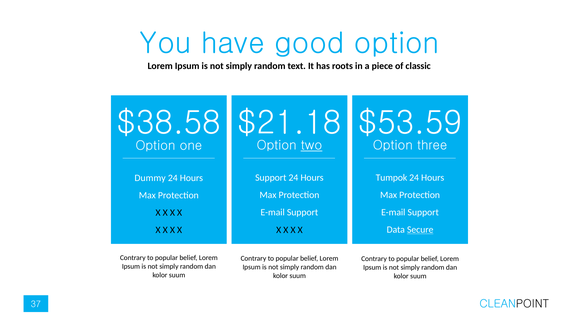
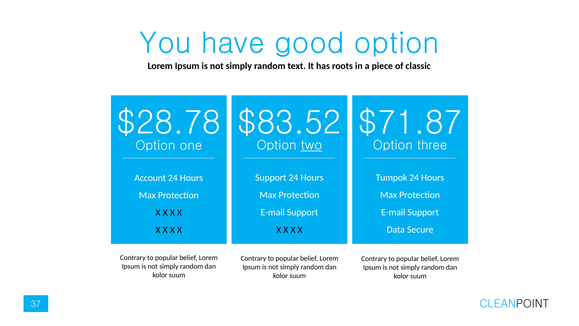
$53.59: $53.59 -> $71.87
$21.18: $21.18 -> $83.52
$38.58: $38.58 -> $28.78
Dummy: Dummy -> Account
Secure underline: present -> none
